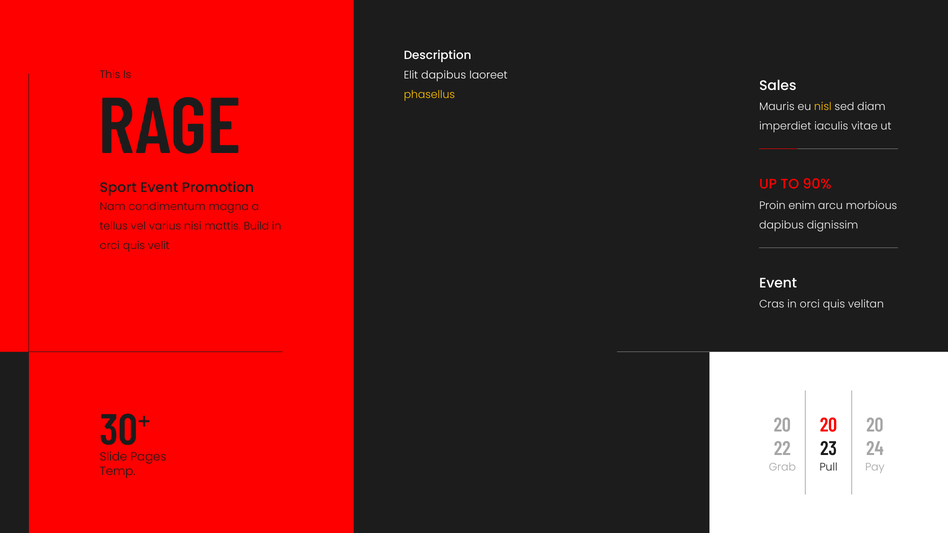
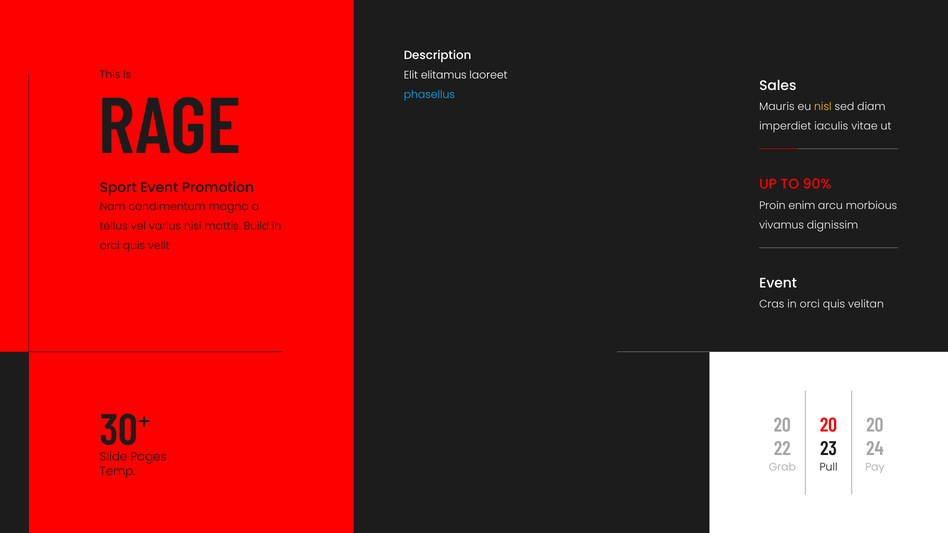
Elit dapibus: dapibus -> elitamus
phasellus colour: yellow -> light blue
dapibus at (781, 225): dapibus -> vivamus
